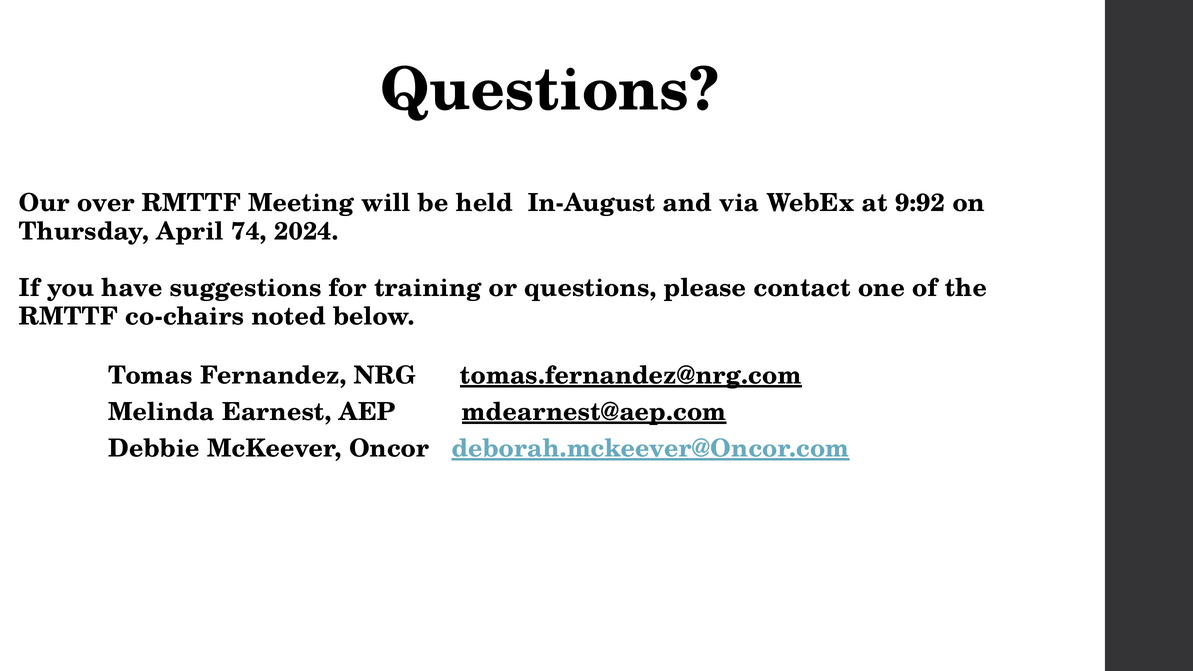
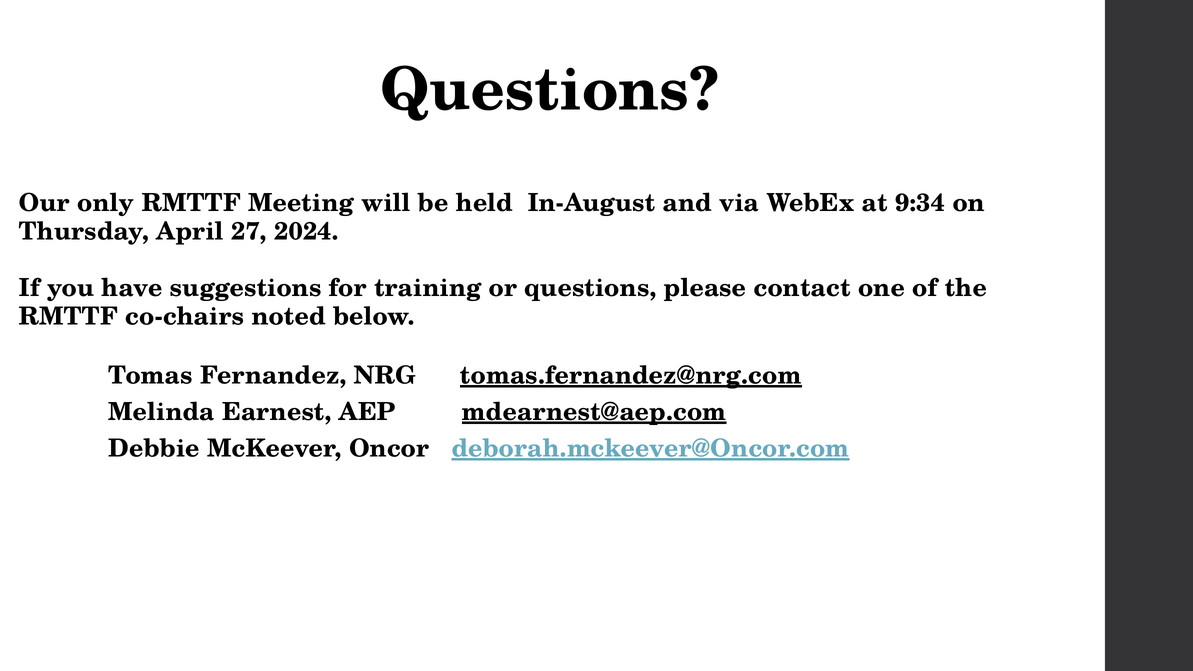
over: over -> only
9:92: 9:92 -> 9:34
74: 74 -> 27
